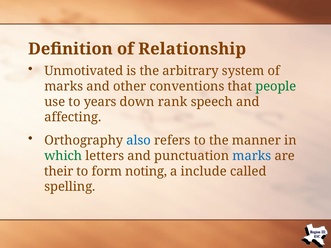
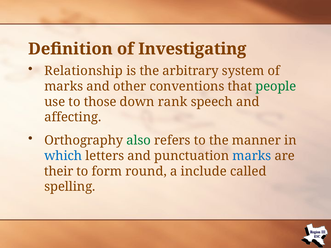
Relationship: Relationship -> Investigating
Unmotivated: Unmotivated -> Relationship
years: years -> those
also colour: blue -> green
which colour: green -> blue
noting: noting -> round
